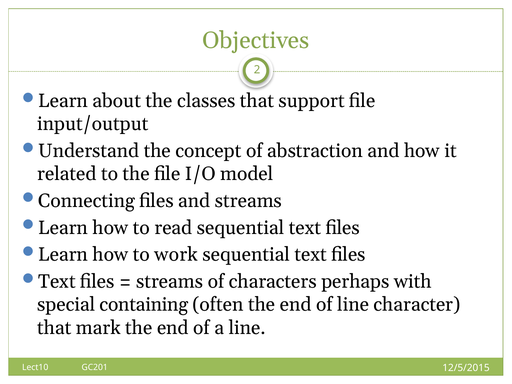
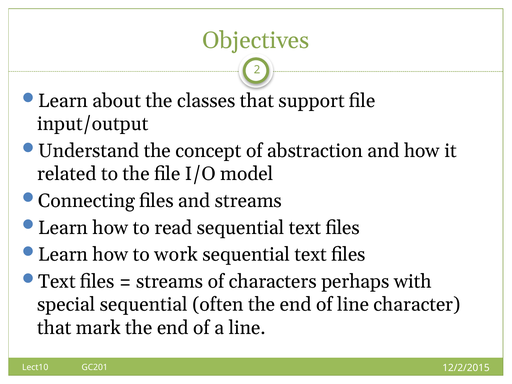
special containing: containing -> sequential
12/5/2015: 12/5/2015 -> 12/2/2015
